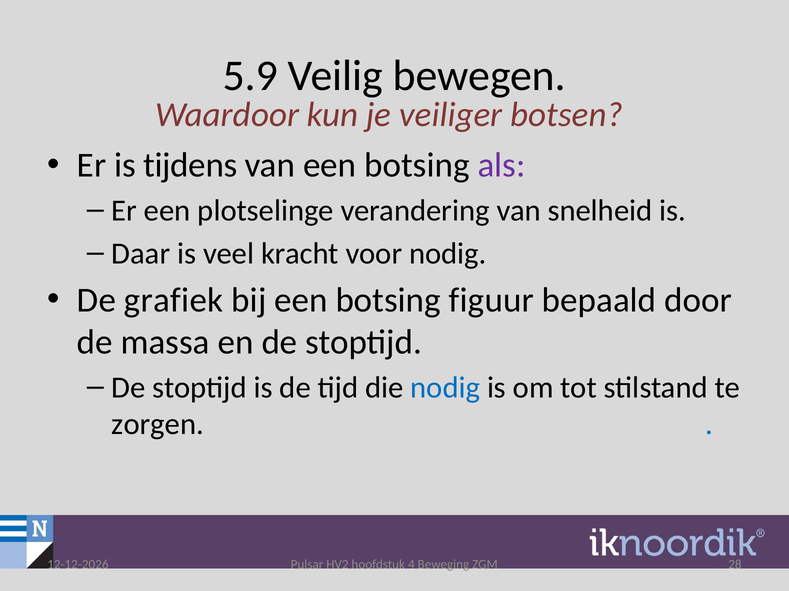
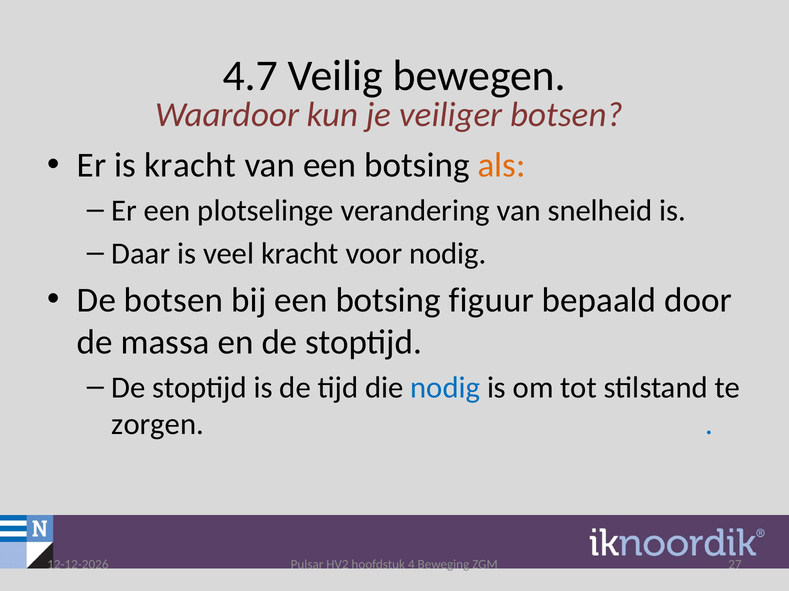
5.9: 5.9 -> 4.7
is tijdens: tijdens -> kracht
als colour: purple -> orange
De grafiek: grafiek -> botsen
28: 28 -> 27
